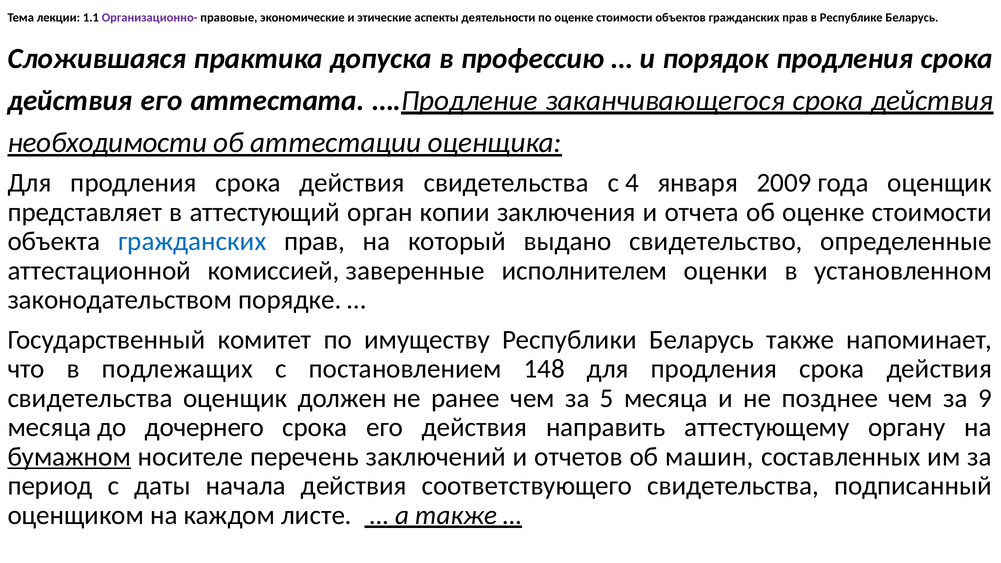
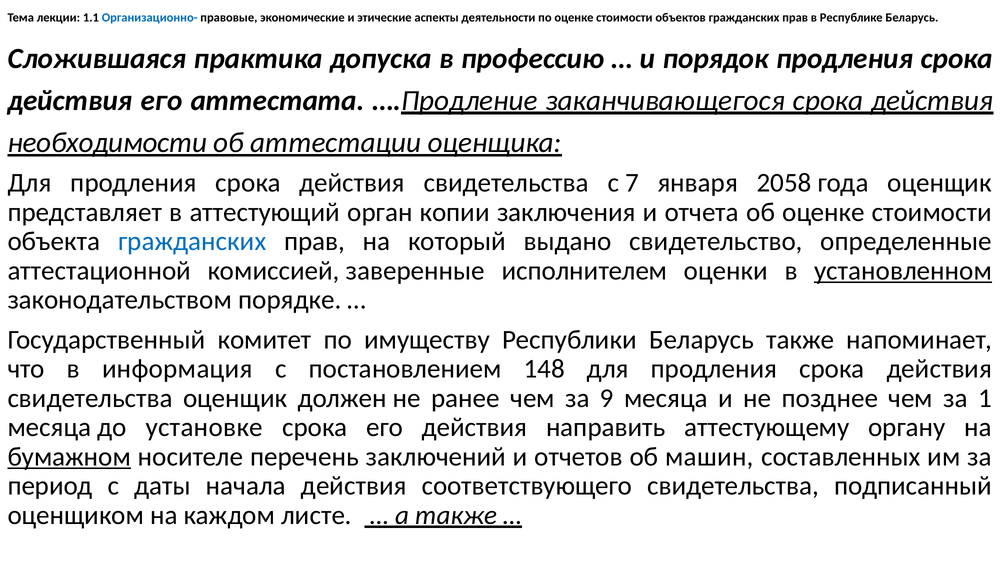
Организационно- colour: purple -> blue
4: 4 -> 7
2009: 2009 -> 2058
установленном underline: none -> present
подлежащих: подлежащих -> информация
5: 5 -> 9
9: 9 -> 1
дочернего: дочернего -> установке
